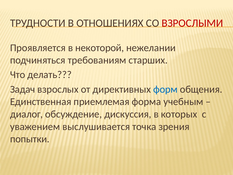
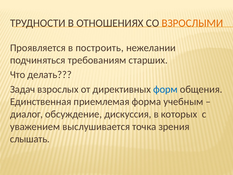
ВЗРОСЛЫМИ colour: red -> orange
некоторой: некоторой -> построить
попытки: попытки -> слышать
